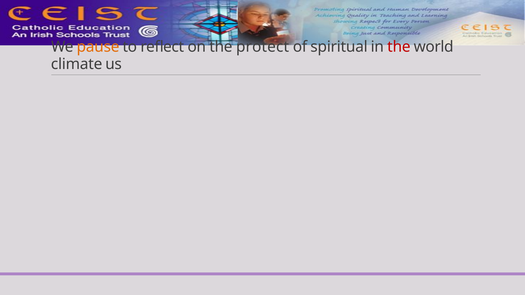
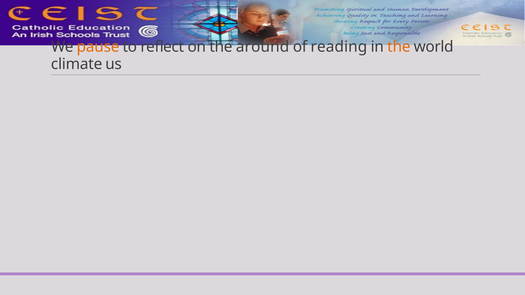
protect: protect -> around
spiritual: spiritual -> reading
the at (399, 47) colour: red -> orange
